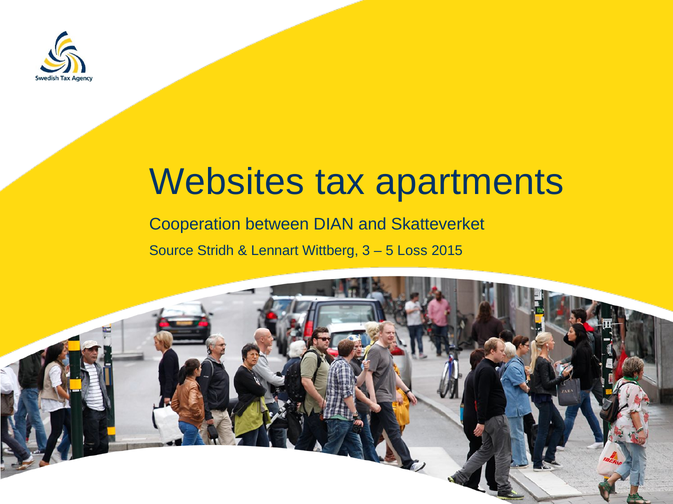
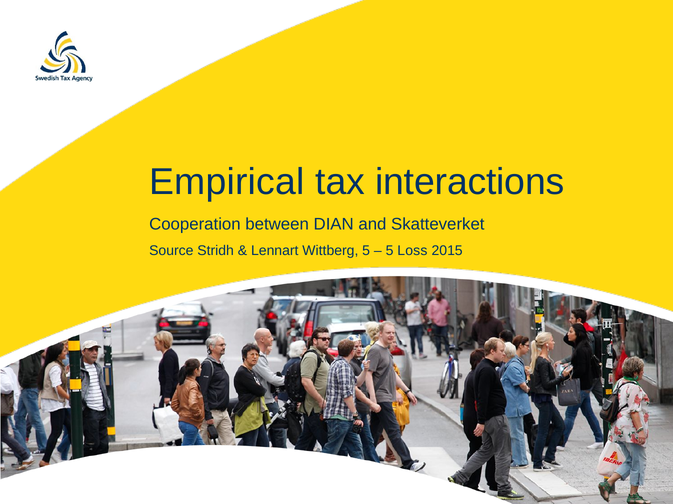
Websites: Websites -> Empirical
apartments: apartments -> interactions
Wittberg 3: 3 -> 5
